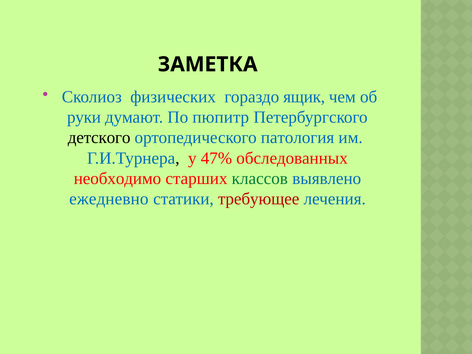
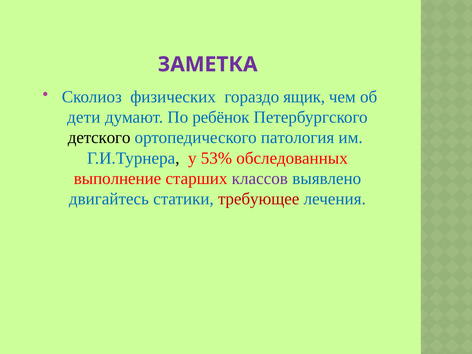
ЗАМЕТКА colour: black -> purple
руки: руки -> дети
пюпитр: пюпитр -> ребёнок
47%: 47% -> 53%
необходимо: необходимо -> выполнение
классов colour: green -> purple
ежедневно: ежедневно -> двигайтесь
